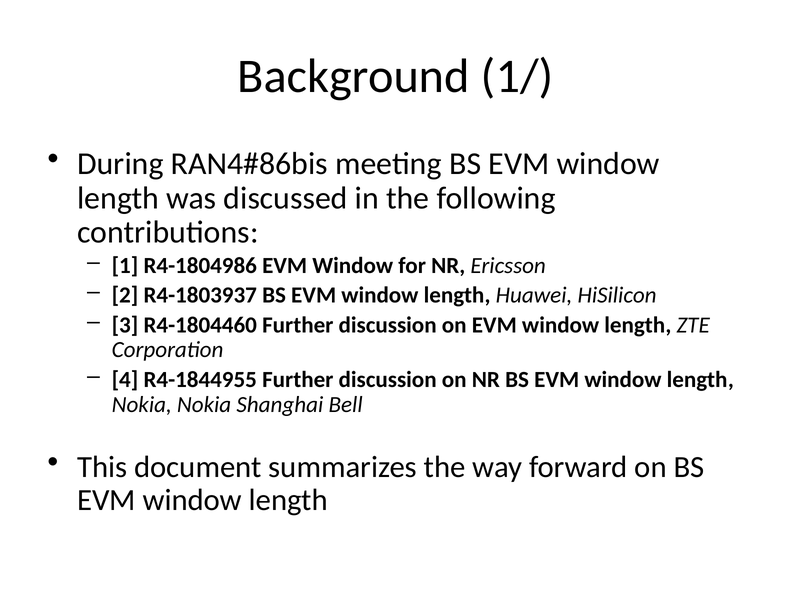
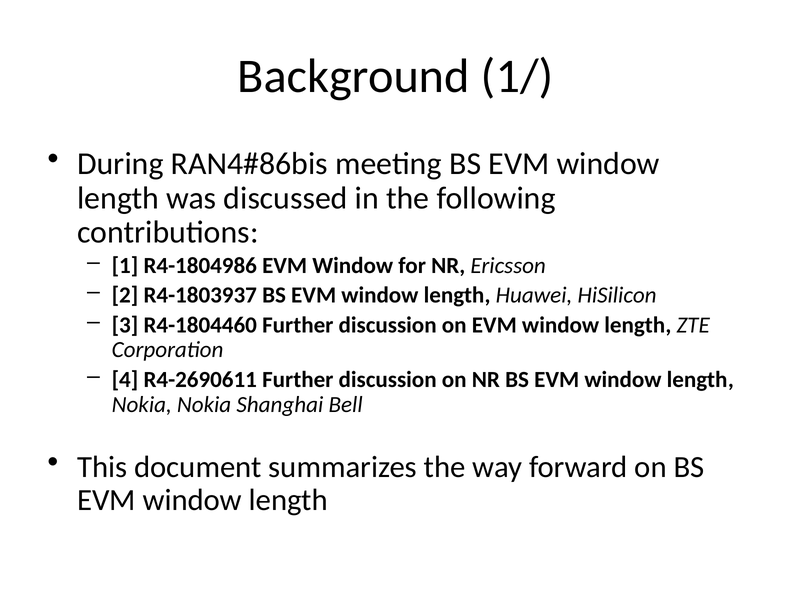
R4-1844955: R4-1844955 -> R4-2690611
